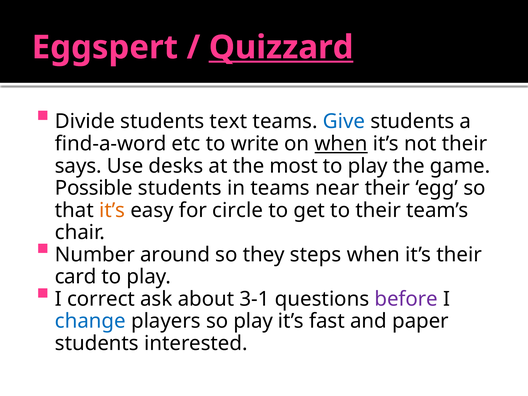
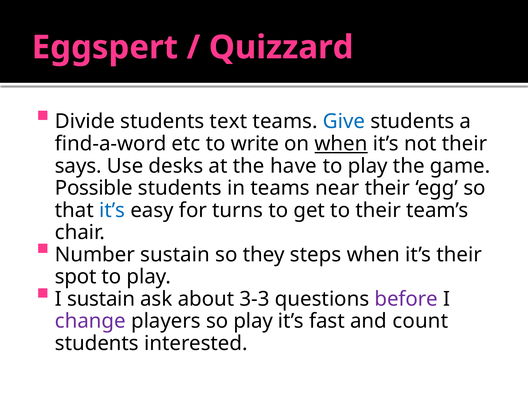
Quizzard underline: present -> none
most: most -> have
it’s at (112, 210) colour: orange -> blue
circle: circle -> turns
Number around: around -> sustain
card: card -> spot
I correct: correct -> sustain
3-1: 3-1 -> 3-3
change colour: blue -> purple
paper: paper -> count
